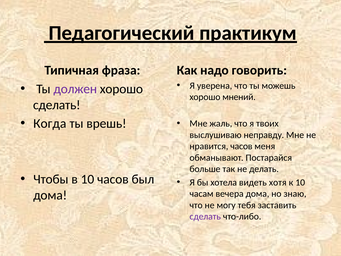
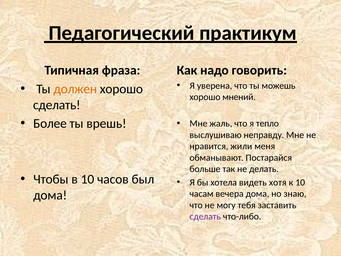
должен colour: purple -> orange
Когда: Когда -> Более
твоих: твоих -> тепло
нравится часов: часов -> жили
